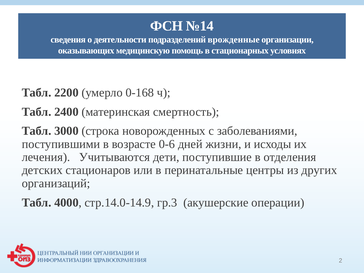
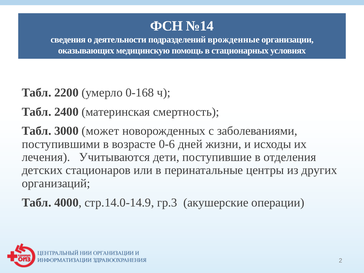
строка: строка -> может
